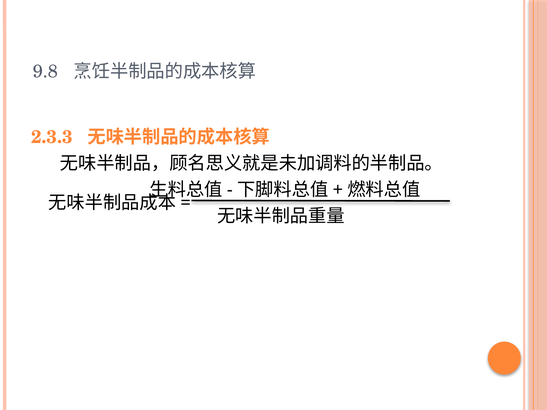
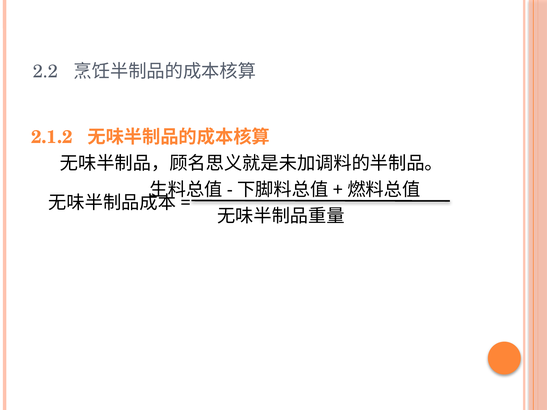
9.8: 9.8 -> 2.2
2.3.3: 2.3.3 -> 2.1.2
